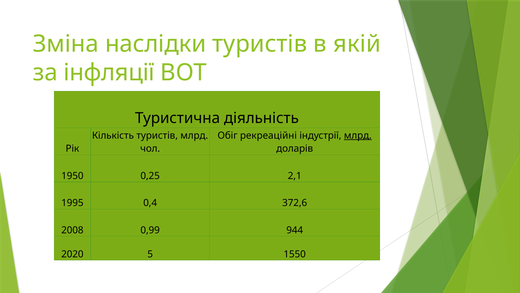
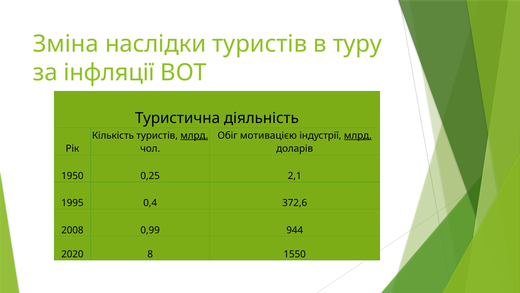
якій: якій -> туру
млрд at (194, 135) underline: none -> present
рекреаційні: рекреаційні -> мотивацією
5: 5 -> 8
